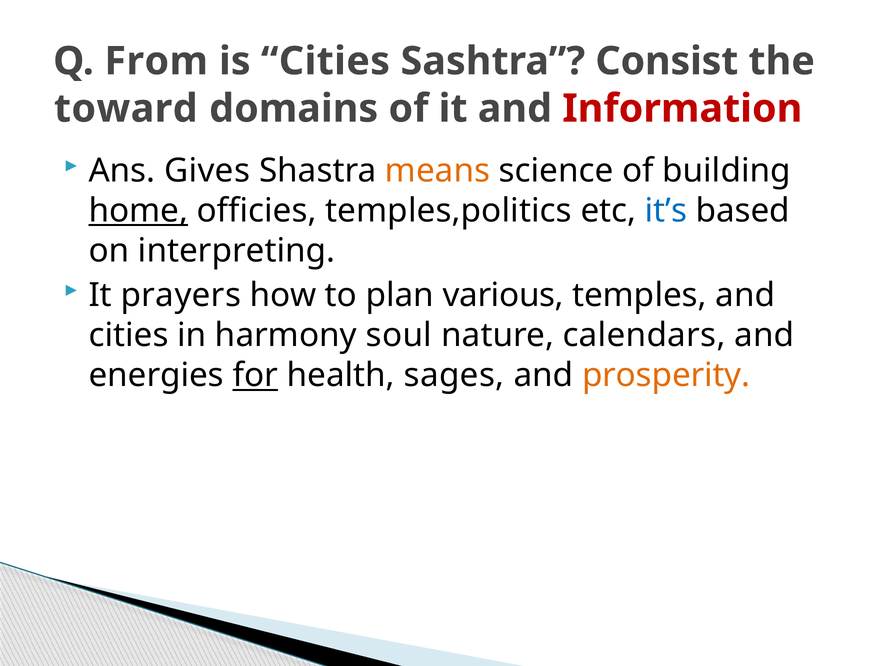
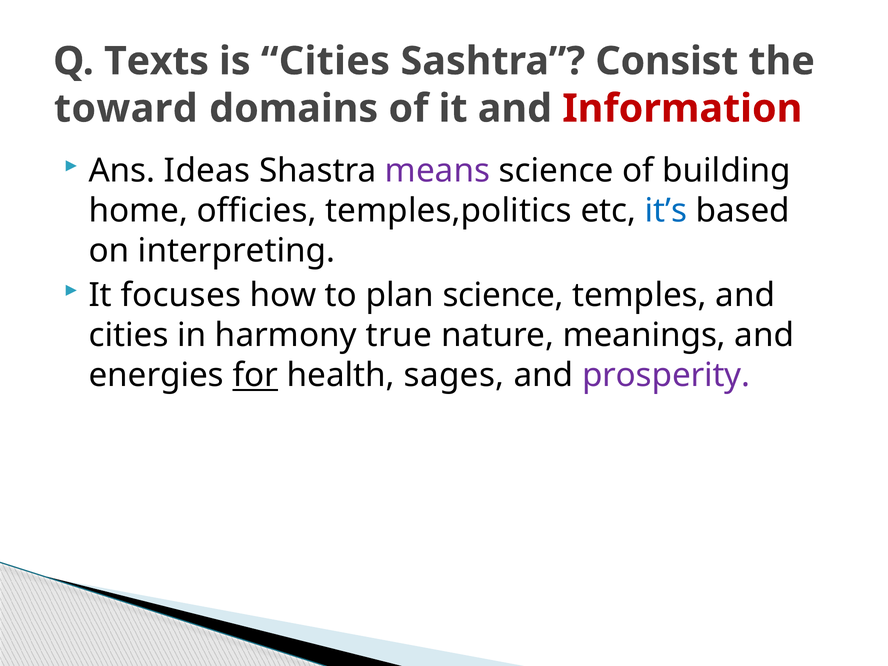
From: From -> Texts
Gives: Gives -> Ideas
means colour: orange -> purple
home underline: present -> none
prayers: prayers -> focuses
plan various: various -> science
soul: soul -> true
calendars: calendars -> meanings
prosperity colour: orange -> purple
